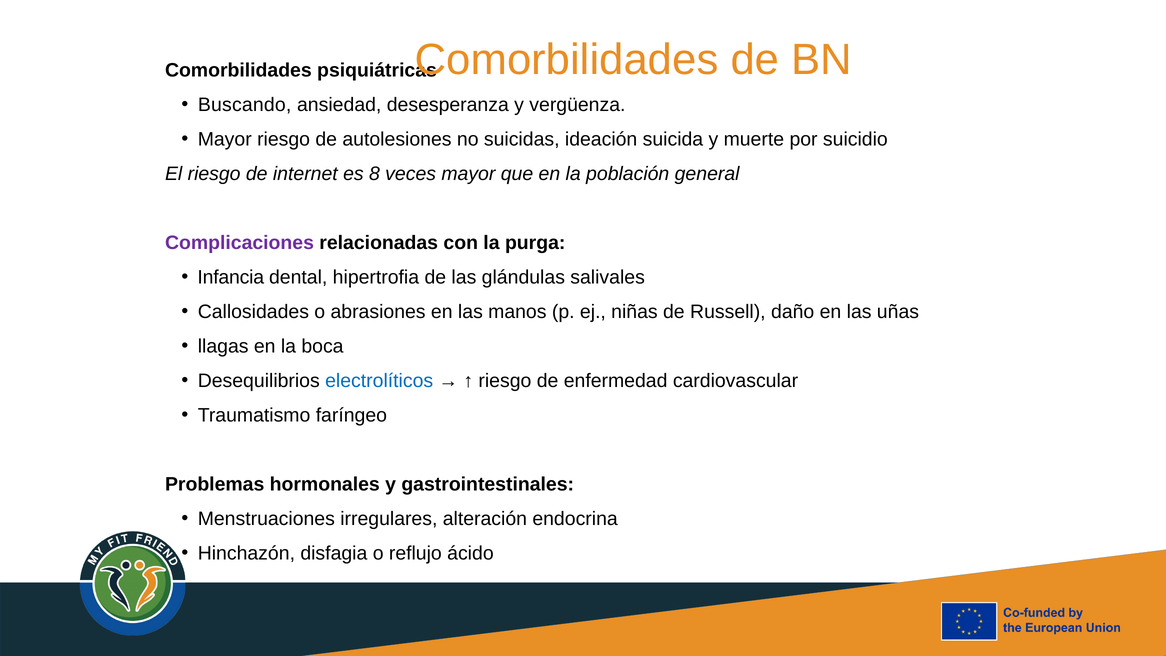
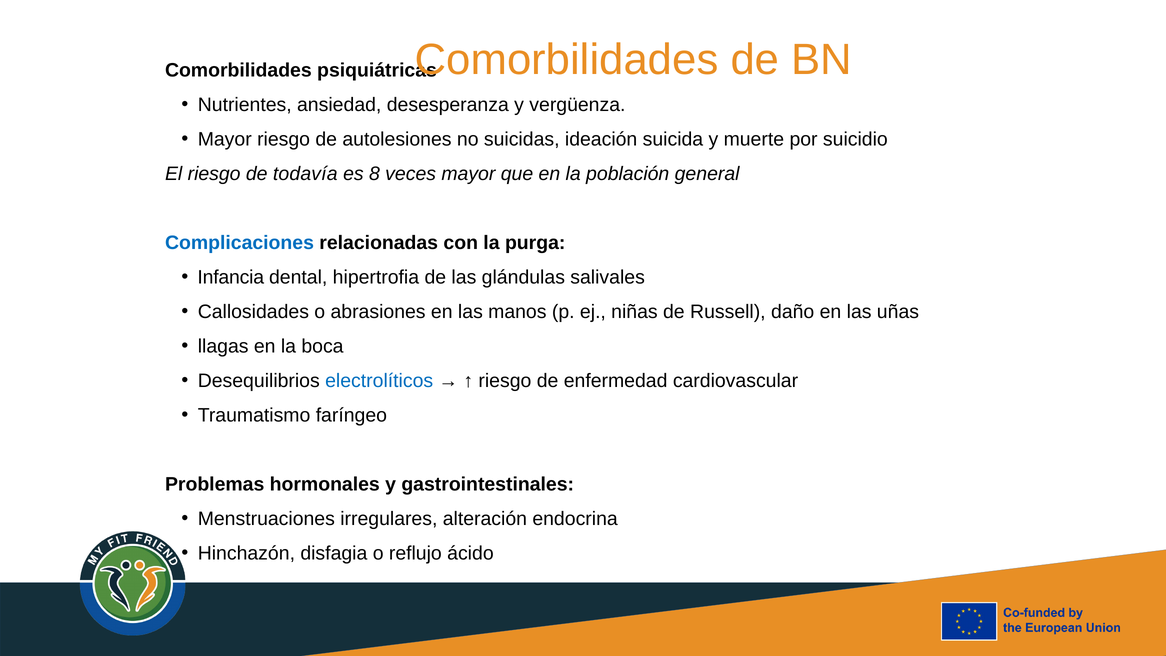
Buscando: Buscando -> Nutrientes
internet: internet -> todavía
Complicaciones colour: purple -> blue
